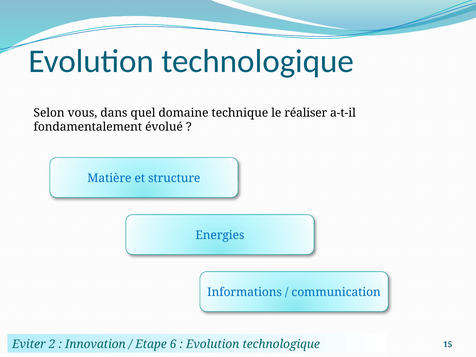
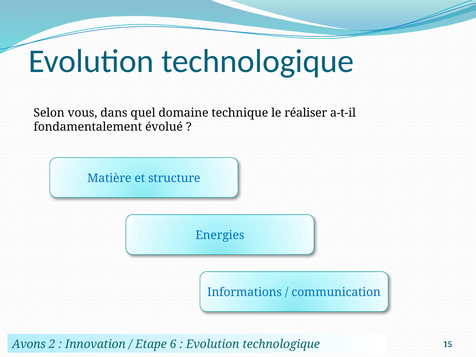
Eviter: Eviter -> Avons
